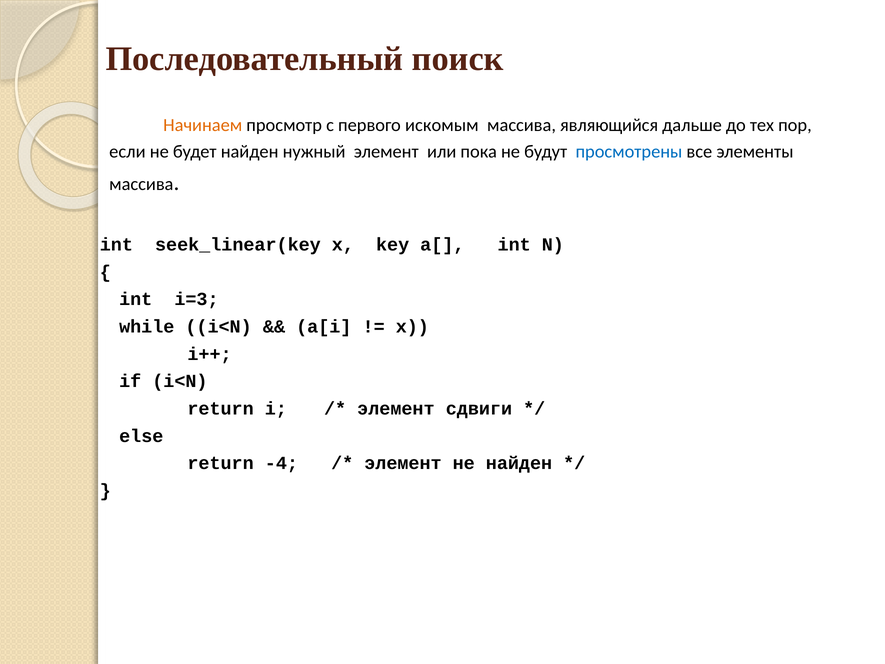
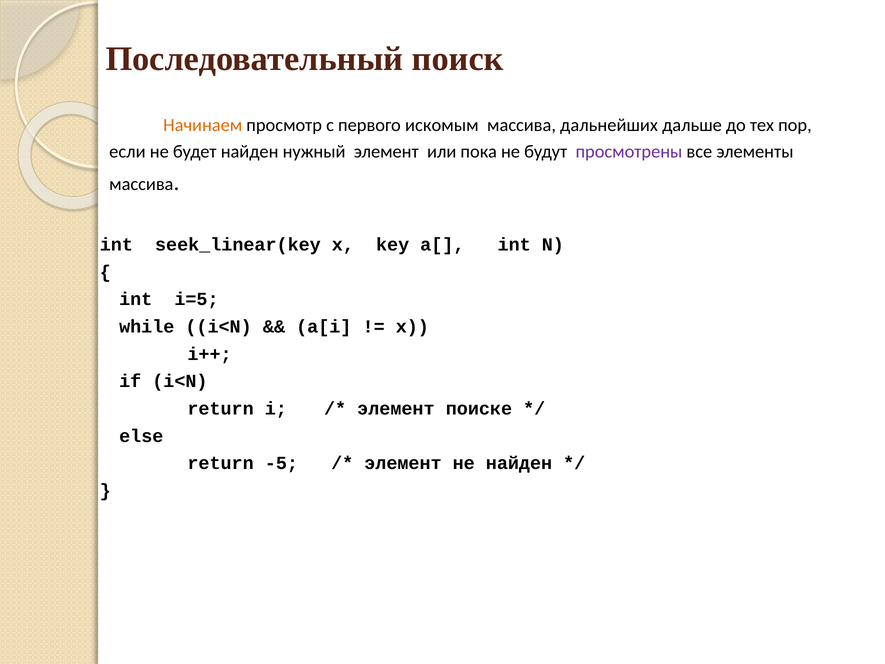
являющийся: являющийся -> дальнейших
просмотрены colour: blue -> purple
i=3: i=3 -> i=5
сдвиги: сдвиги -> поиске
-4: -4 -> -5
